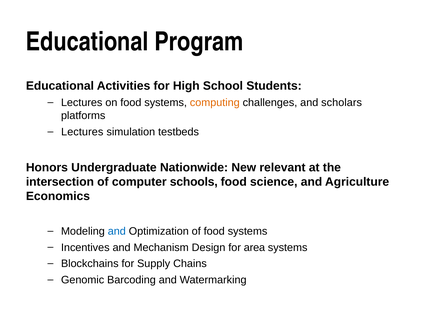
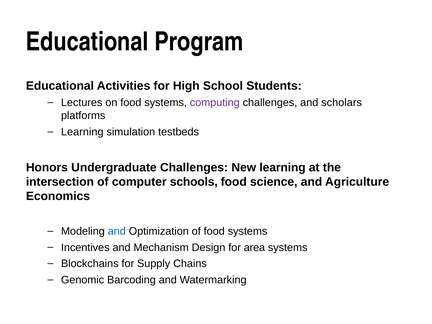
computing colour: orange -> purple
Lectures at (82, 132): Lectures -> Learning
Undergraduate Nationwide: Nationwide -> Challenges
New relevant: relevant -> learning
